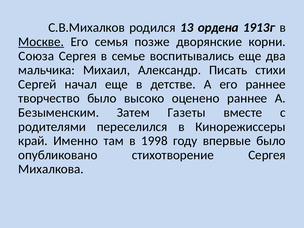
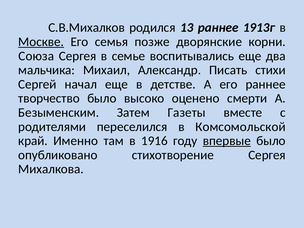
13 ордена: ордена -> раннее
оценено раннее: раннее -> смерти
Кинорежиссеры: Кинорежиссеры -> Комсомольской
1998: 1998 -> 1916
впервые underline: none -> present
